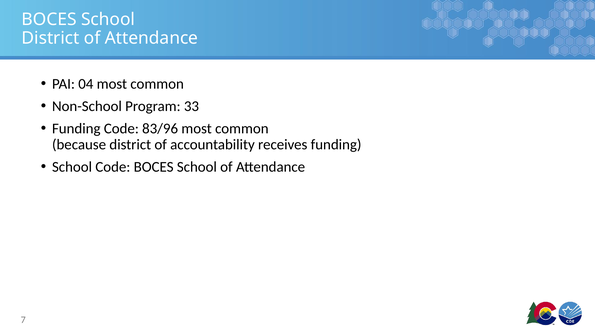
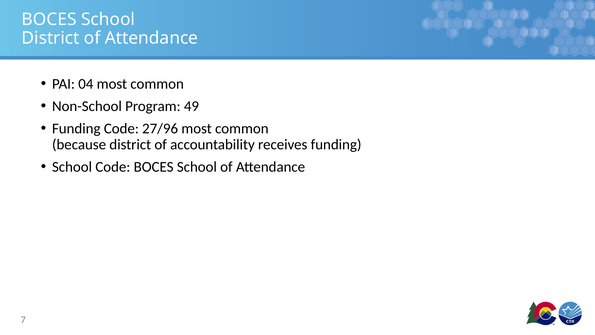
33: 33 -> 49
83/96: 83/96 -> 27/96
